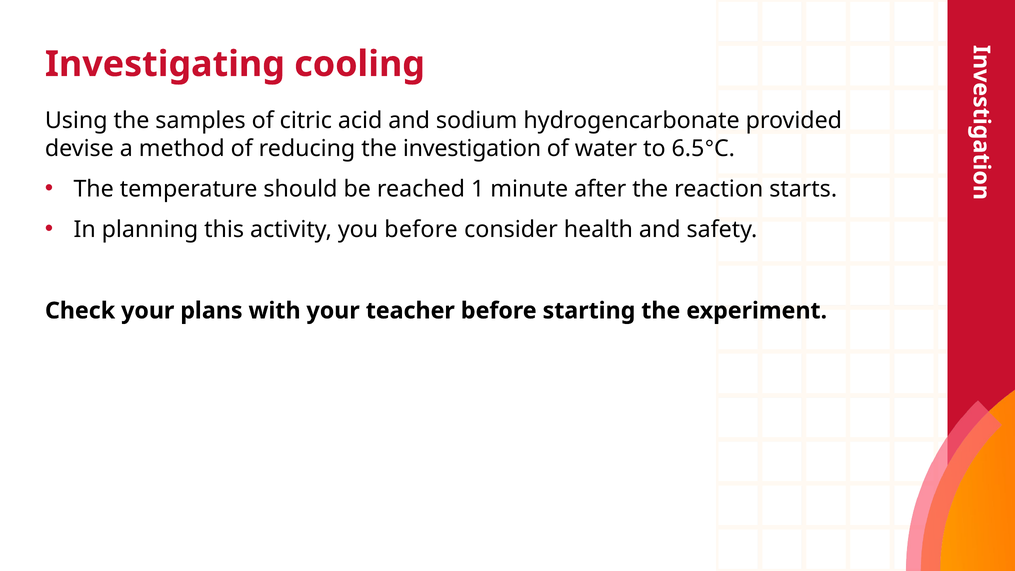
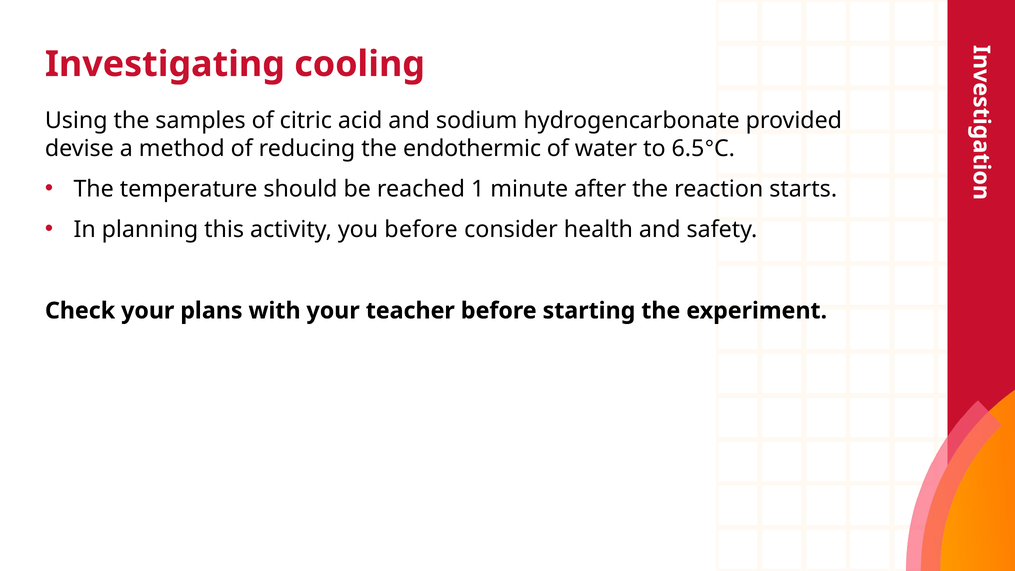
investigation: investigation -> endothermic
